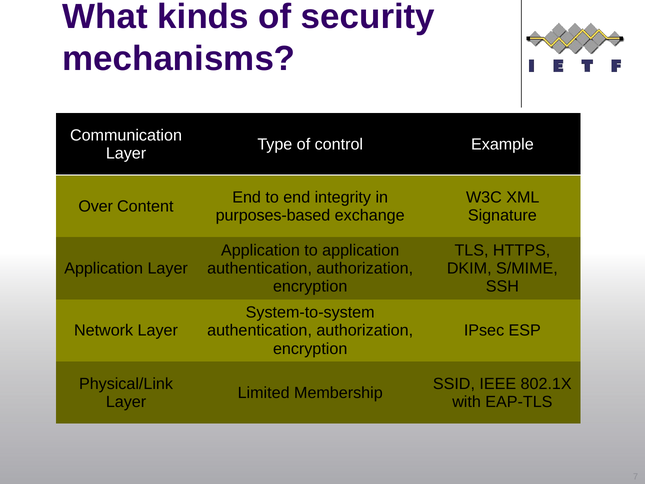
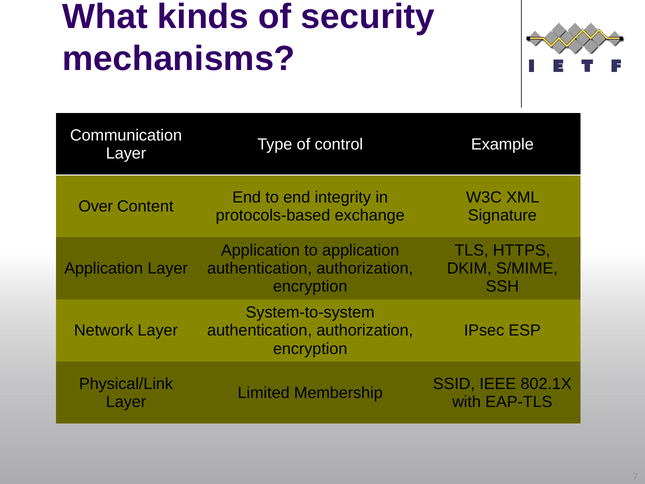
purposes-based: purposes-based -> protocols-based
